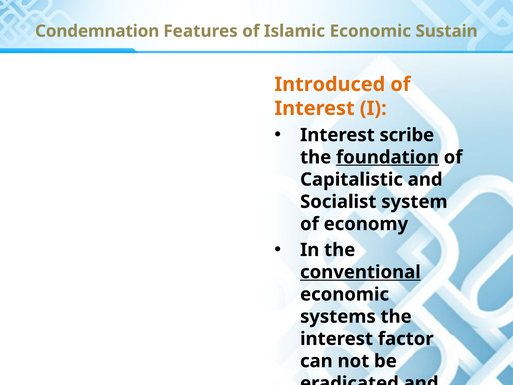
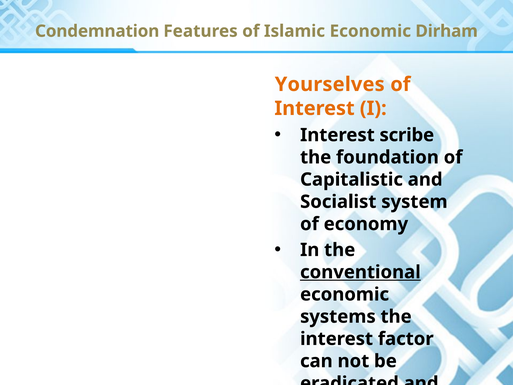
Sustain: Sustain -> Dirham
Introduced: Introduced -> Yourselves
foundation underline: present -> none
